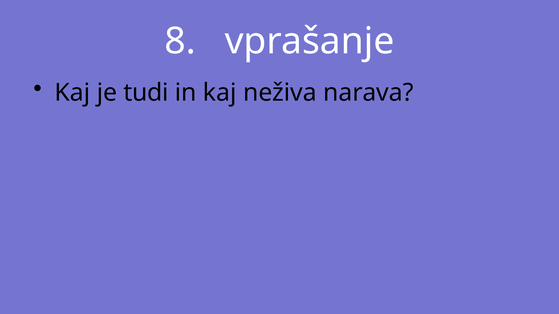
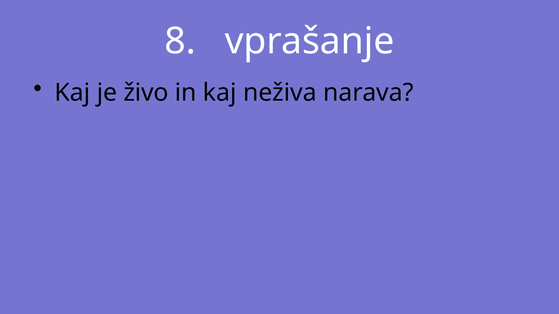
tudi: tudi -> živo
